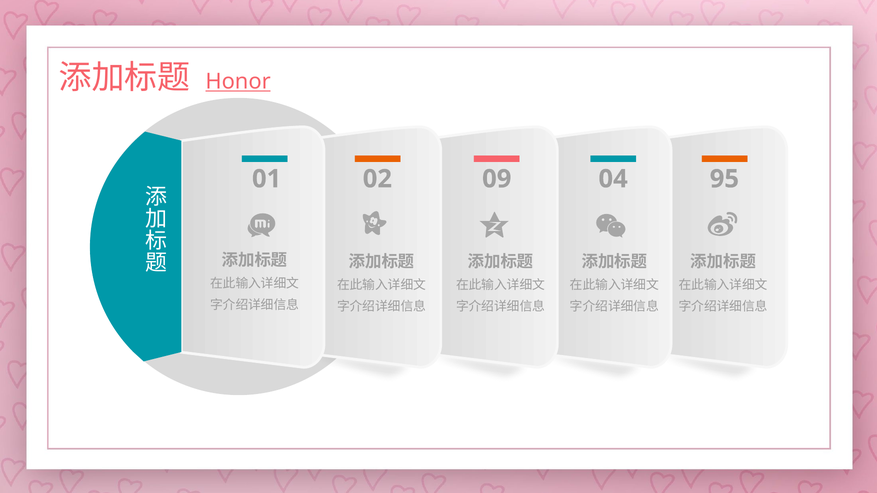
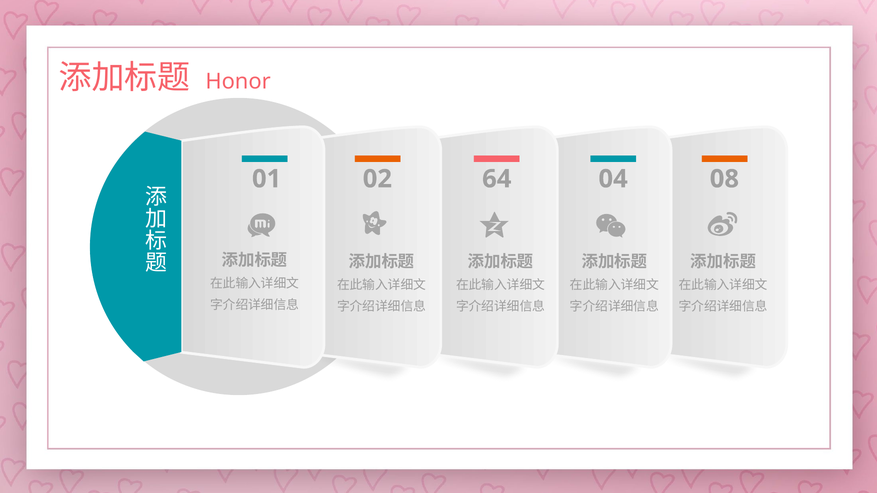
Honor underline: present -> none
09: 09 -> 64
95: 95 -> 08
